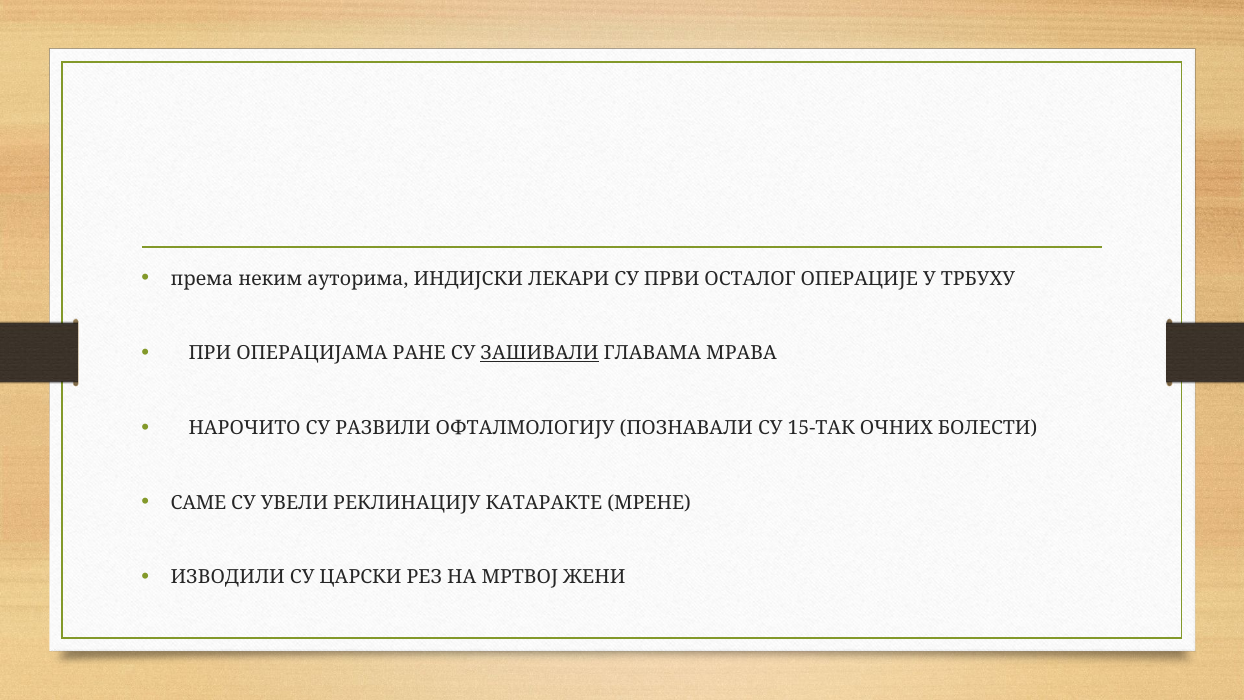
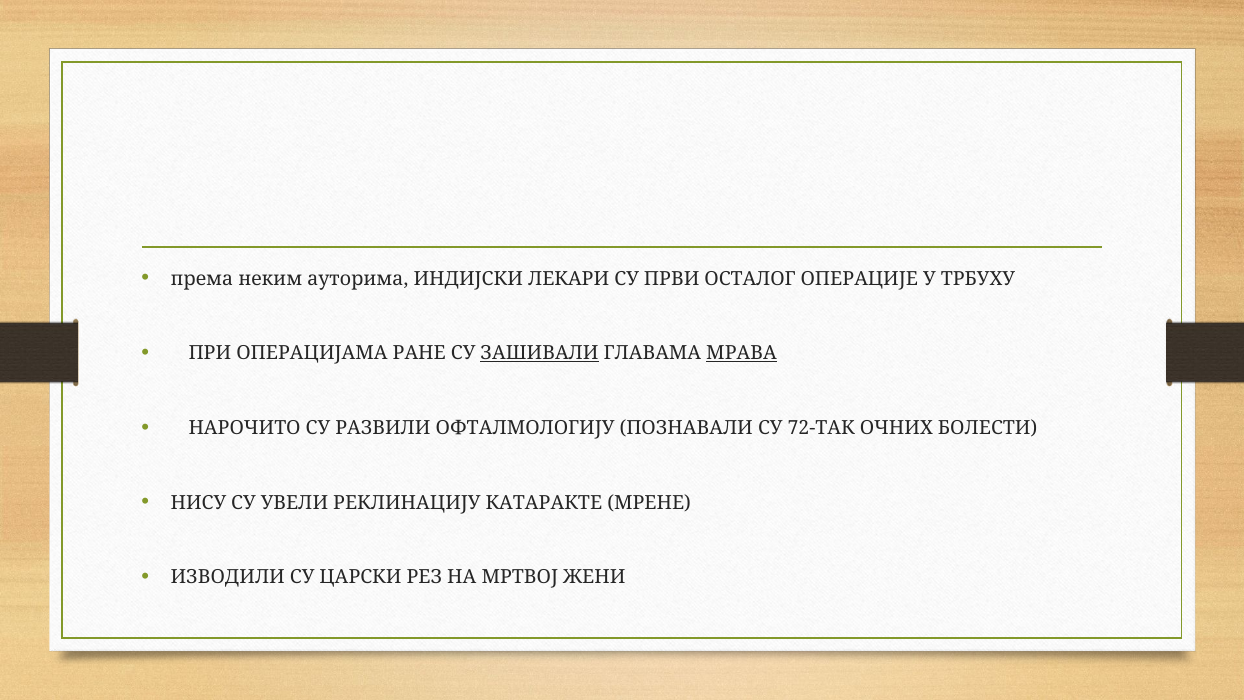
МРАВА underline: none -> present
15-ТАК: 15-ТАК -> 72-ТАК
САМЕ: САМЕ -> НИСУ
